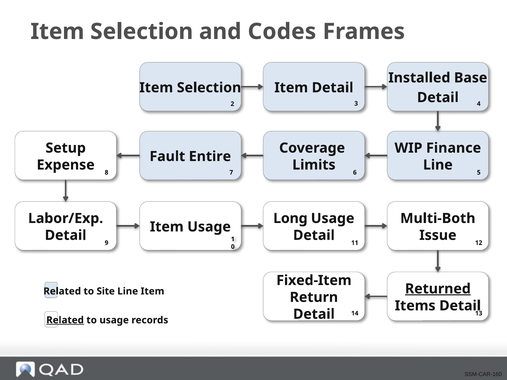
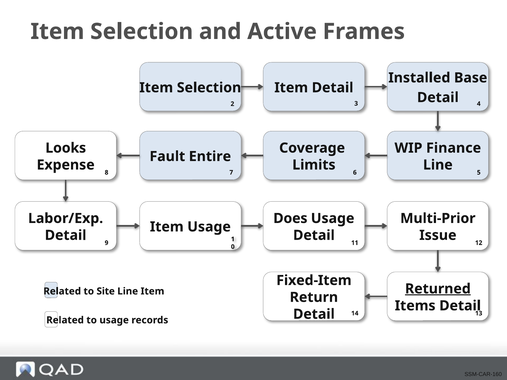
Codes: Codes -> Active
Setup: Setup -> Looks
Long: Long -> Does
Multi-Both: Multi-Both -> Multi-Prior
Related at (65, 320) underline: present -> none
